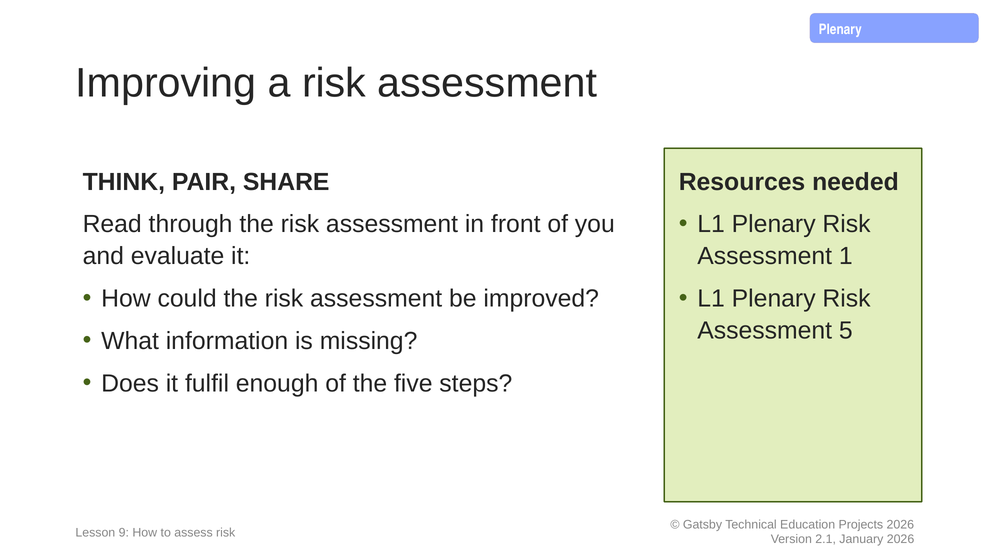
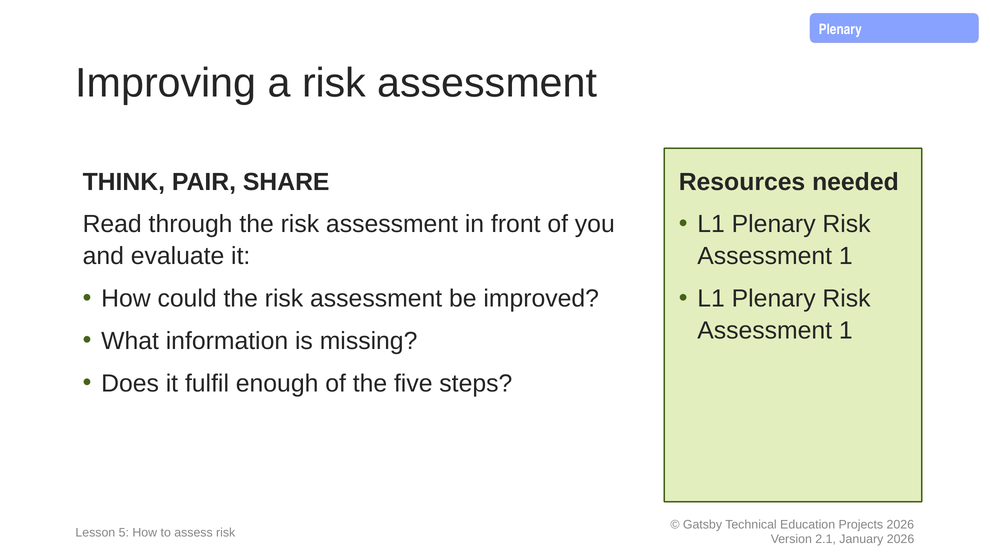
5 at (846, 331): 5 -> 1
9: 9 -> 5
